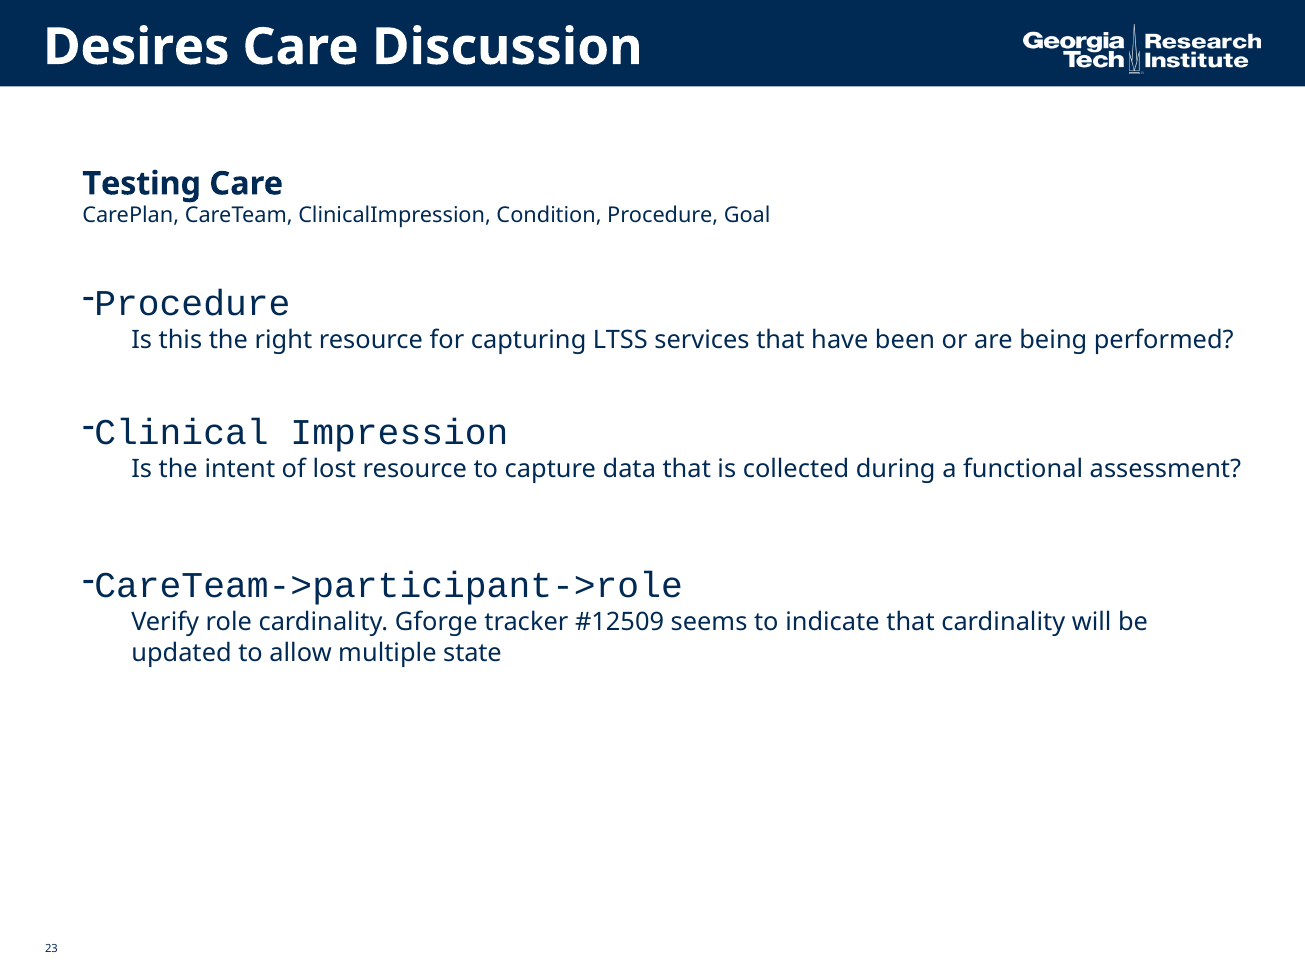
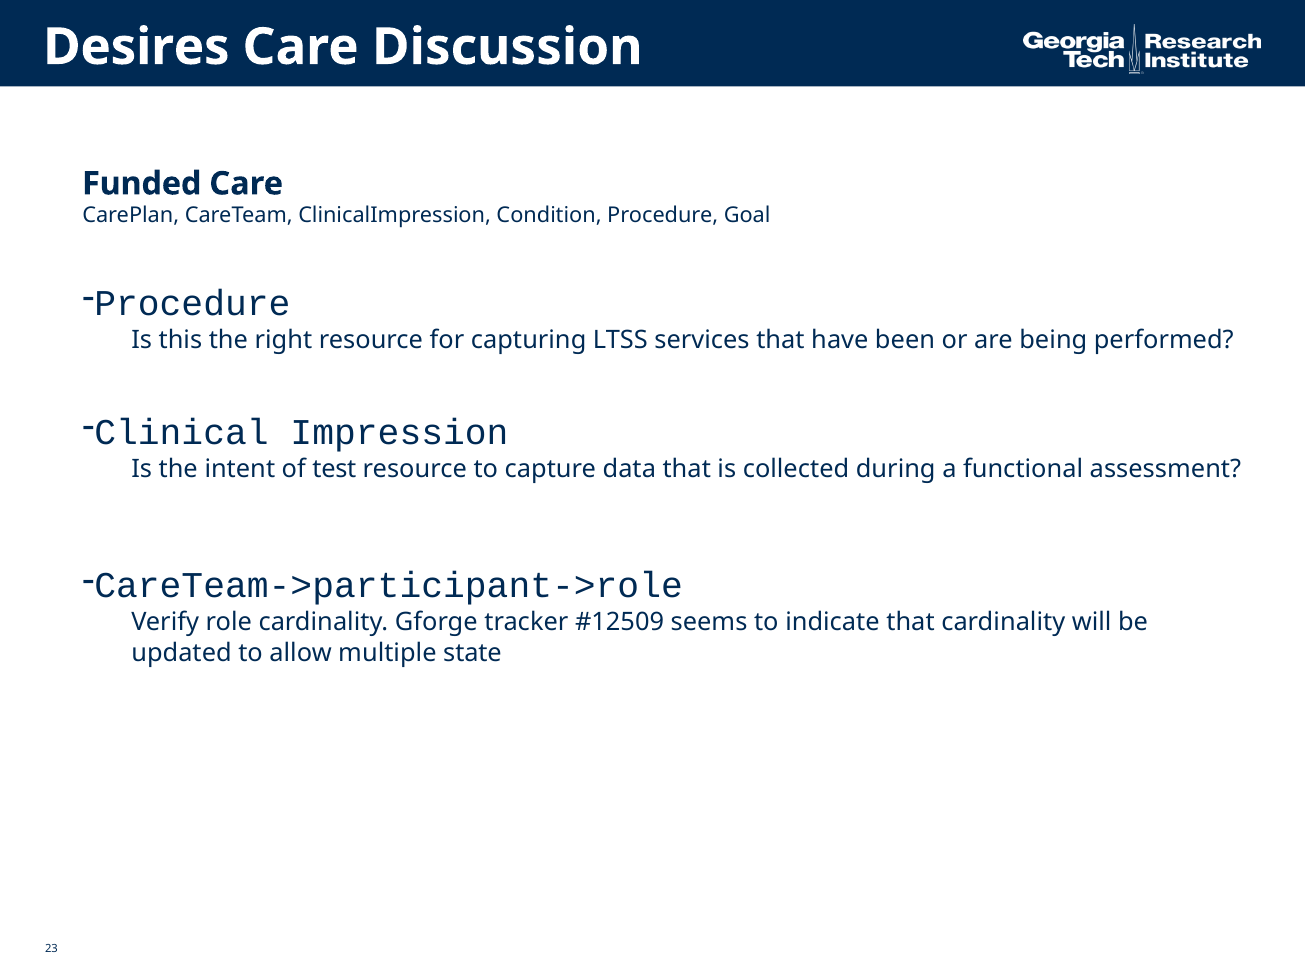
Testing: Testing -> Funded
lost: lost -> test
